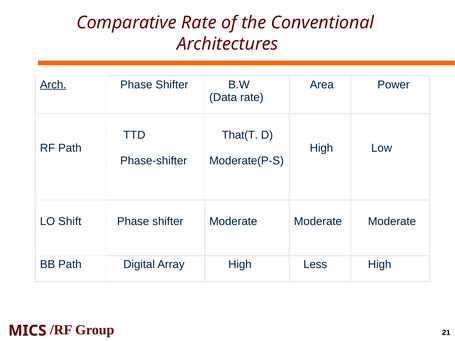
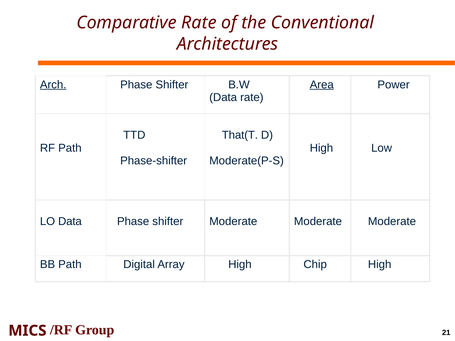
Area underline: none -> present
LO Shift: Shift -> Data
Less: Less -> Chip
